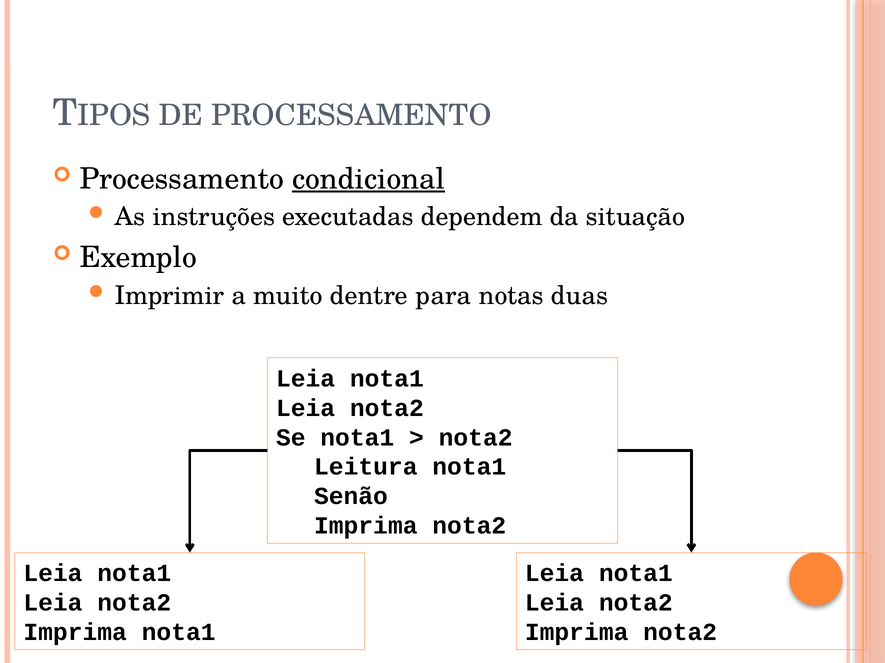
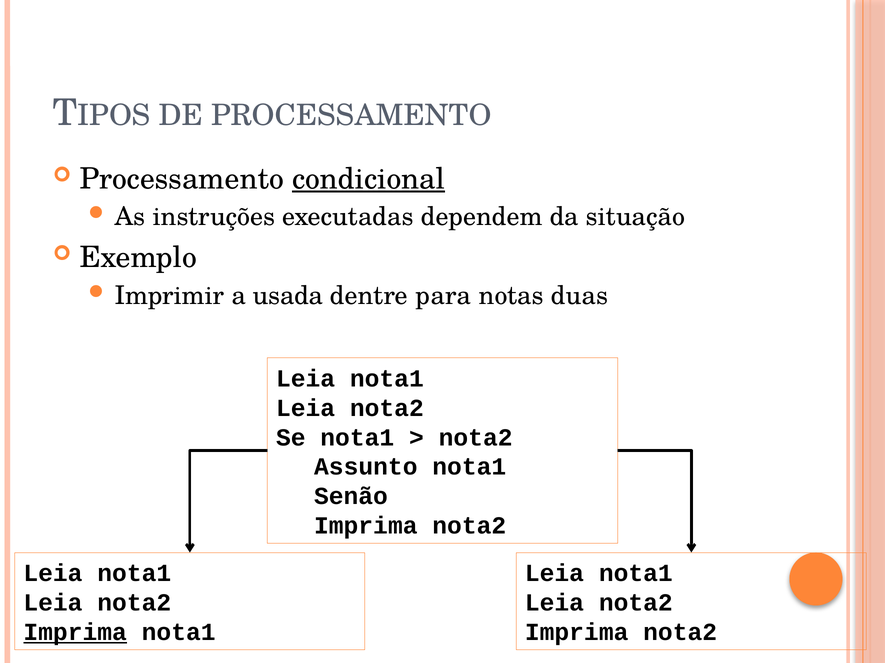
muito: muito -> usada
Leitura: Leitura -> Assunto
Imprima at (75, 633) underline: none -> present
